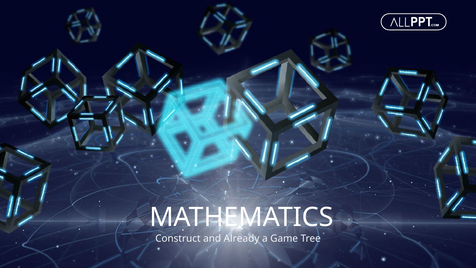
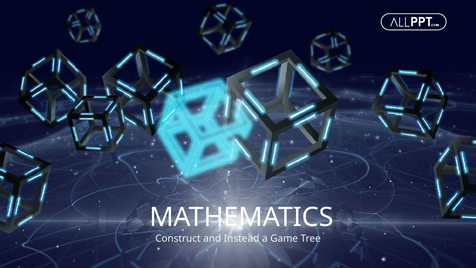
Already: Already -> Instead
